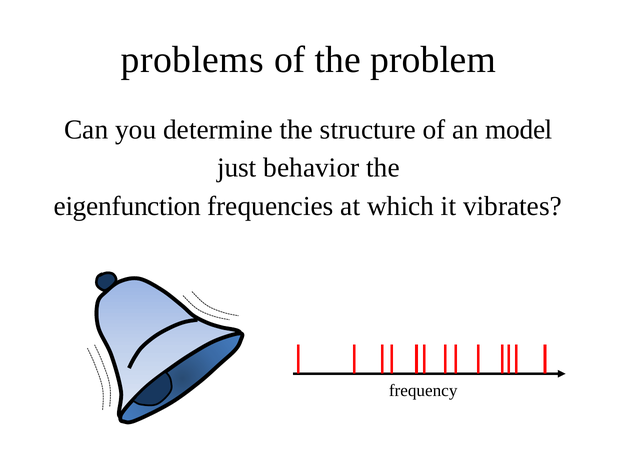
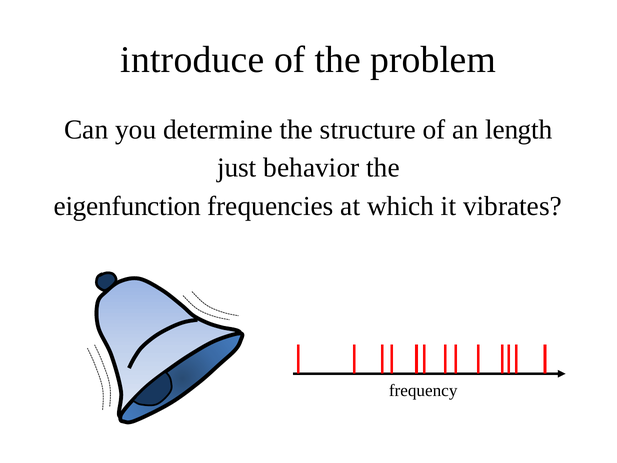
problems: problems -> introduce
model: model -> length
